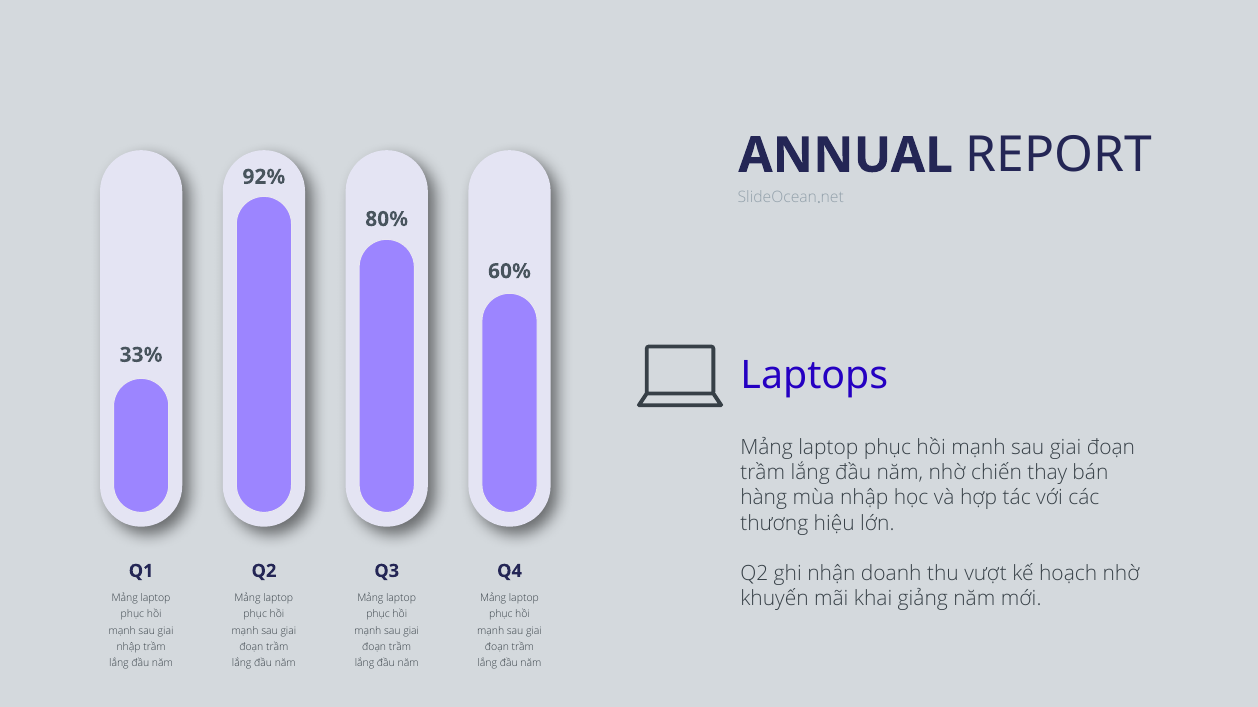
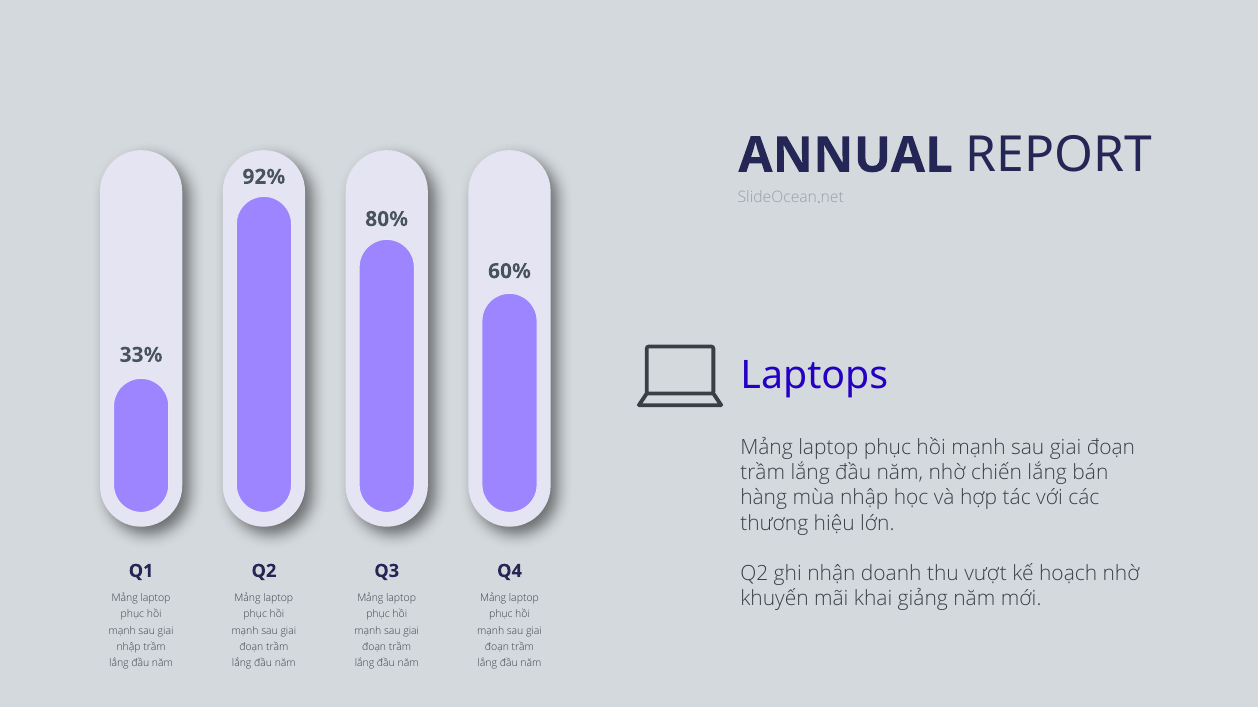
chiến thay: thay -> lắng
